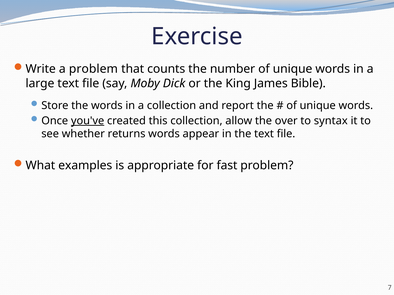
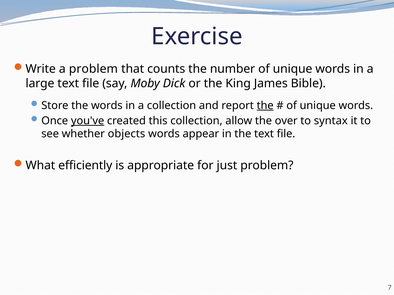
the at (265, 106) underline: none -> present
returns: returns -> objects
examples: examples -> efficiently
fast: fast -> just
